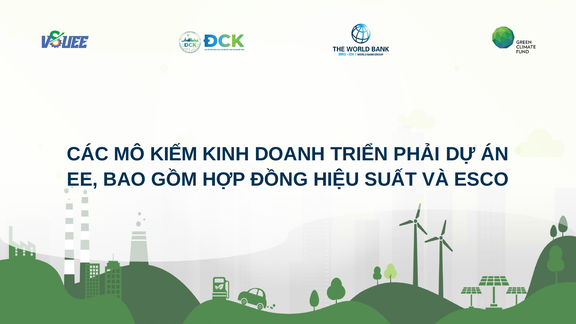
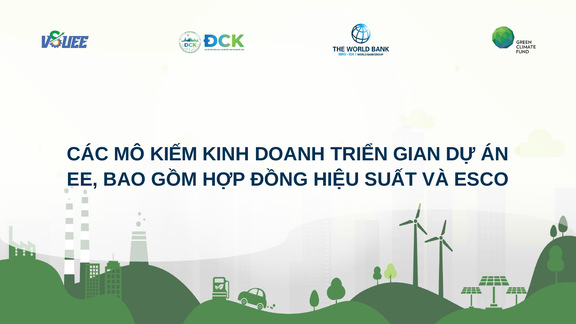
PHẢI: PHẢI -> GIAN
